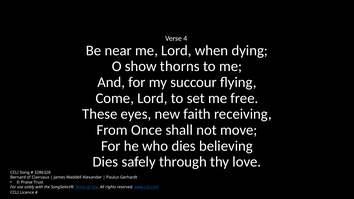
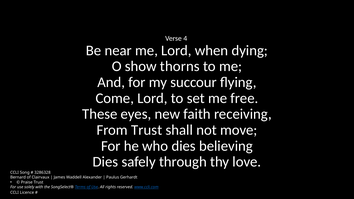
From Once: Once -> Trust
